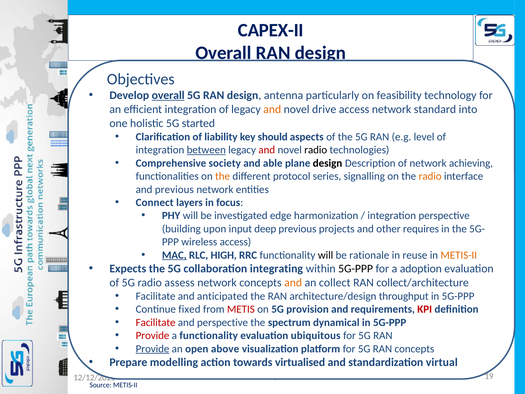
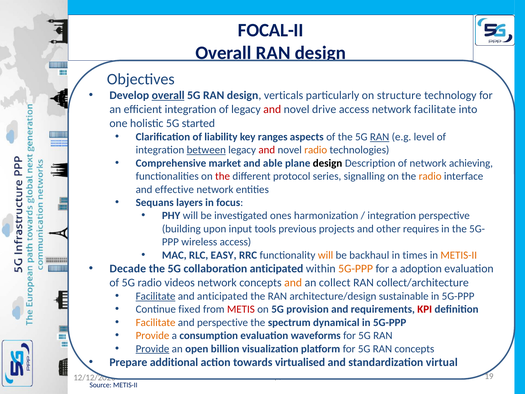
CAPEX-II: CAPEX-II -> FOCAL-II
antenna: antenna -> verticals
feasibility: feasibility -> structure
and at (272, 109) colour: orange -> red
network standard: standard -> facilitate
should: should -> ranges
RAN at (380, 137) underline: none -> present
radio at (316, 150) colour: black -> orange
society: society -> market
the at (223, 176) colour: orange -> red
and previous: previous -> effective
Connect: Connect -> Sequans
edge: edge -> ones
deep: deep -> tools
MAC underline: present -> none
HIGH: HIGH -> EASY
will at (326, 255) colour: black -> orange
rationale: rationale -> backhaul
reuse: reuse -> times
Expects: Expects -> Decade
collaboration integrating: integrating -> anticipated
5G-PPP at (356, 269) colour: black -> orange
assess: assess -> videos
Facilitate at (156, 296) underline: none -> present
throughput: throughput -> sustainable
Facilitate at (156, 322) colour: red -> orange
Provide at (153, 335) colour: red -> orange
a functionality: functionality -> consumption
ubiquitous: ubiquitous -> waveforms
above: above -> billion
modelling: modelling -> additional
